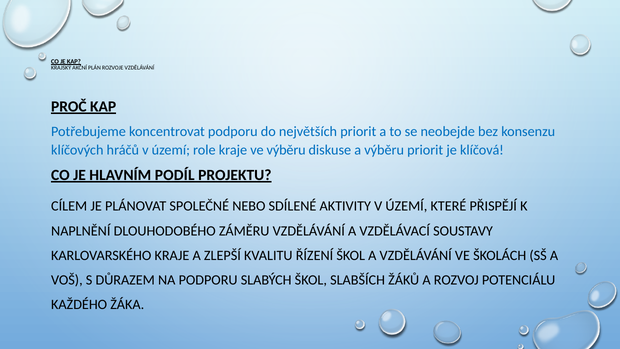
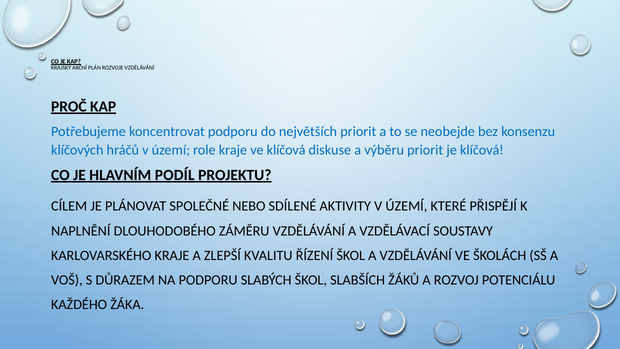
ve výběru: výběru -> klíčová
